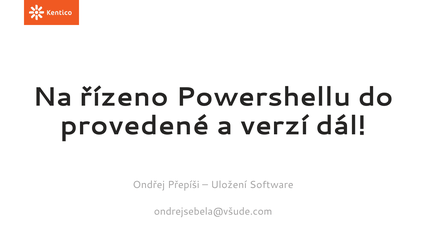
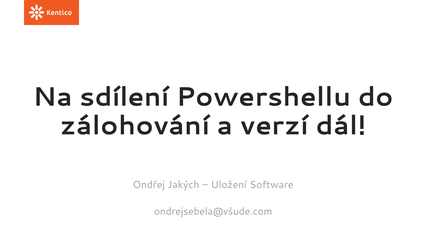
řízeno: řízeno -> sdílení
provedené: provedené -> zálohování
Přepíši: Přepíši -> Jakých
